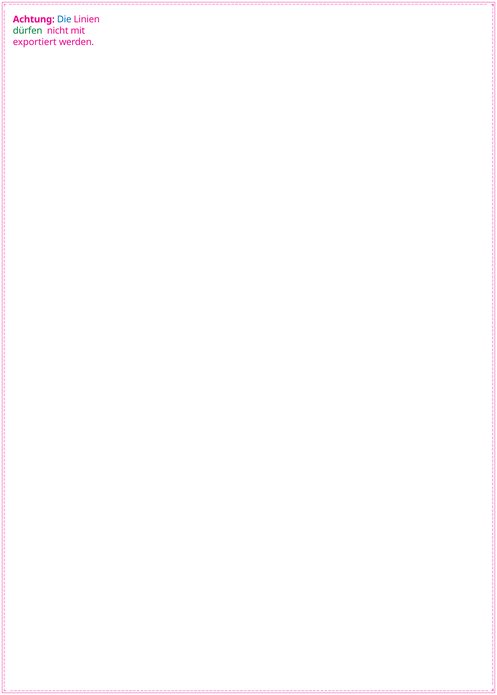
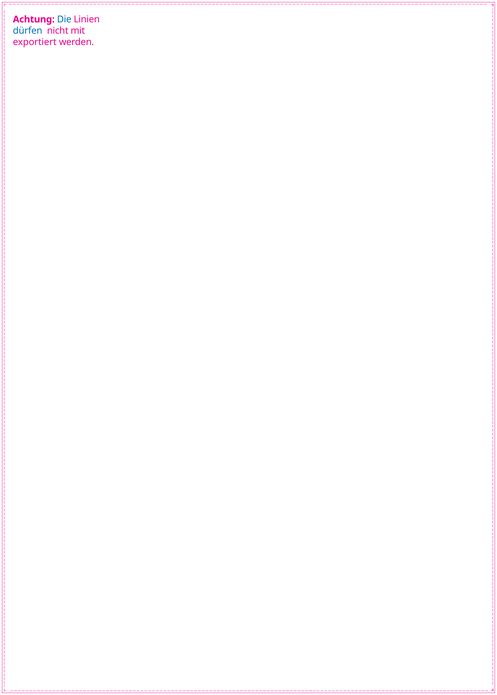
dürfen colour: green -> blue
